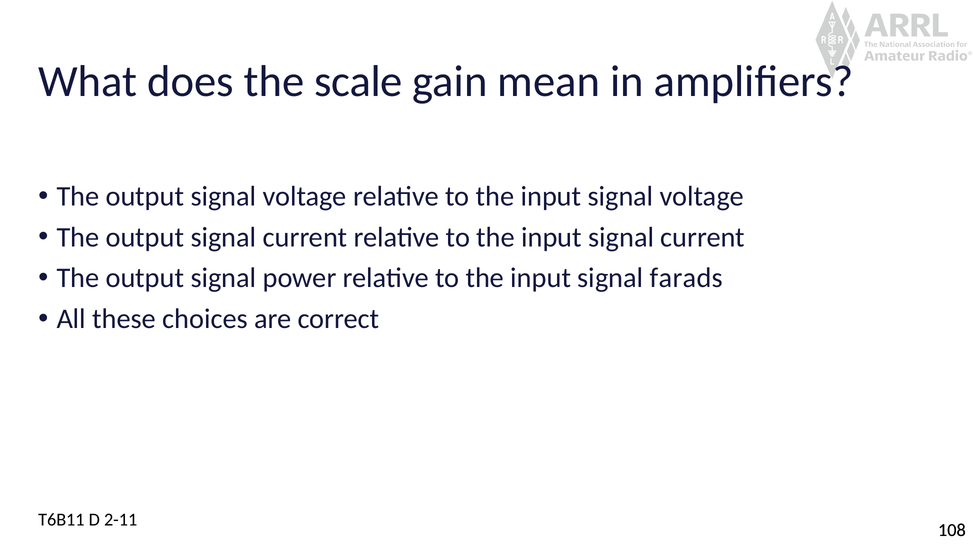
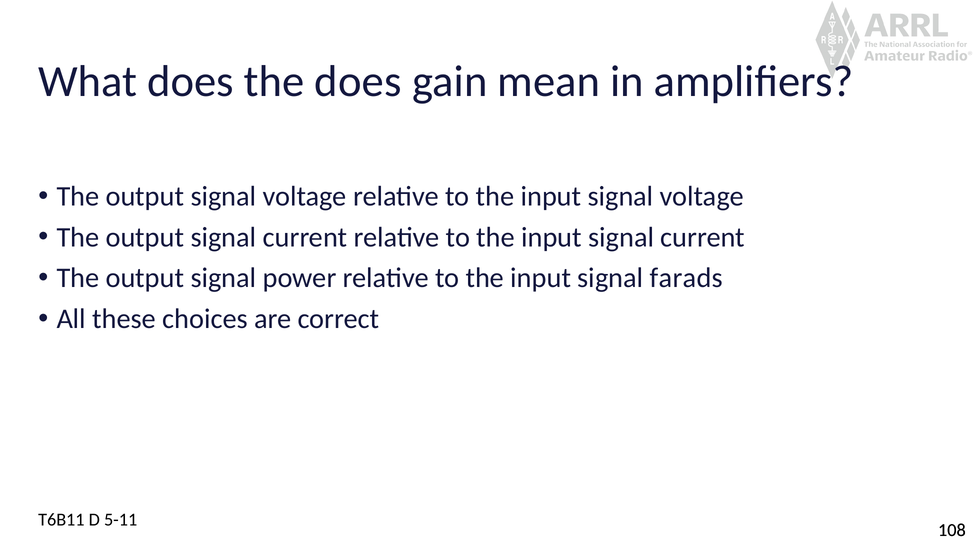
the scale: scale -> does
2-11: 2-11 -> 5-11
